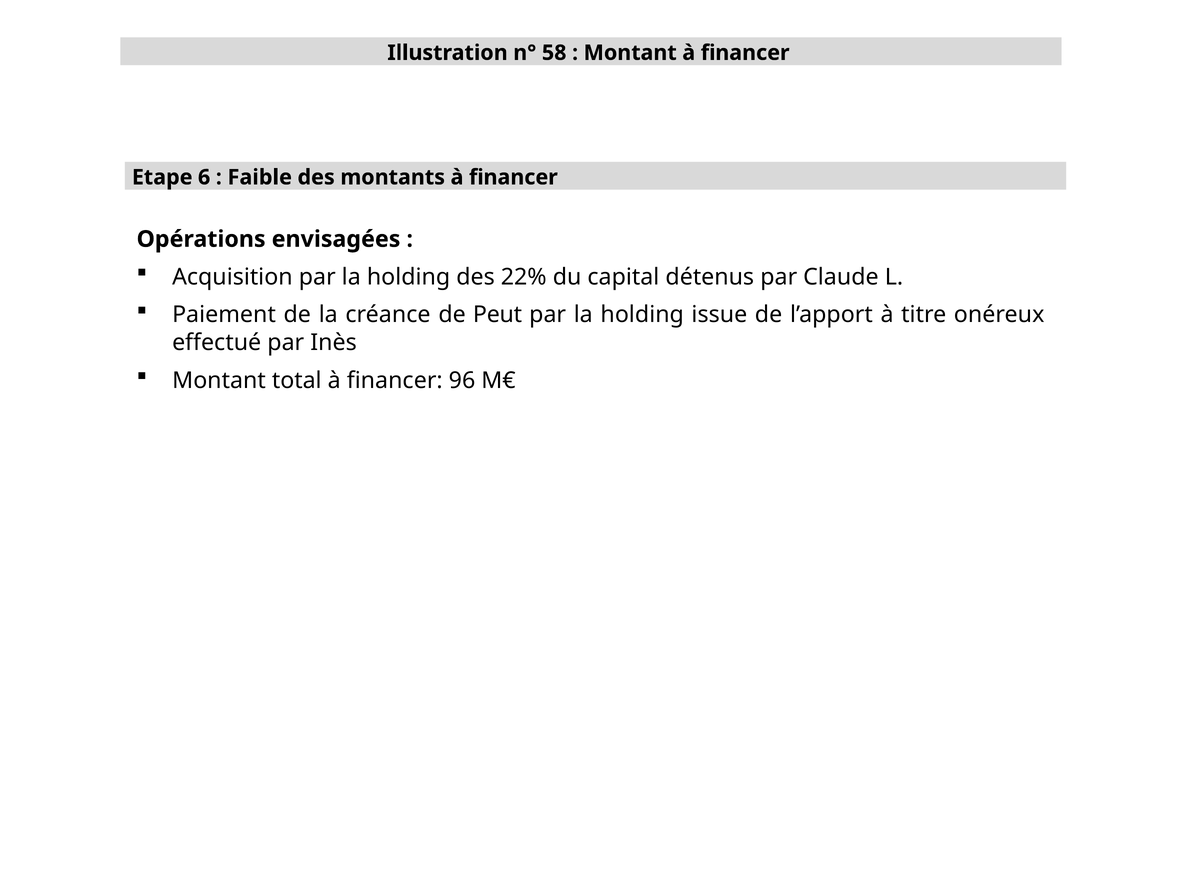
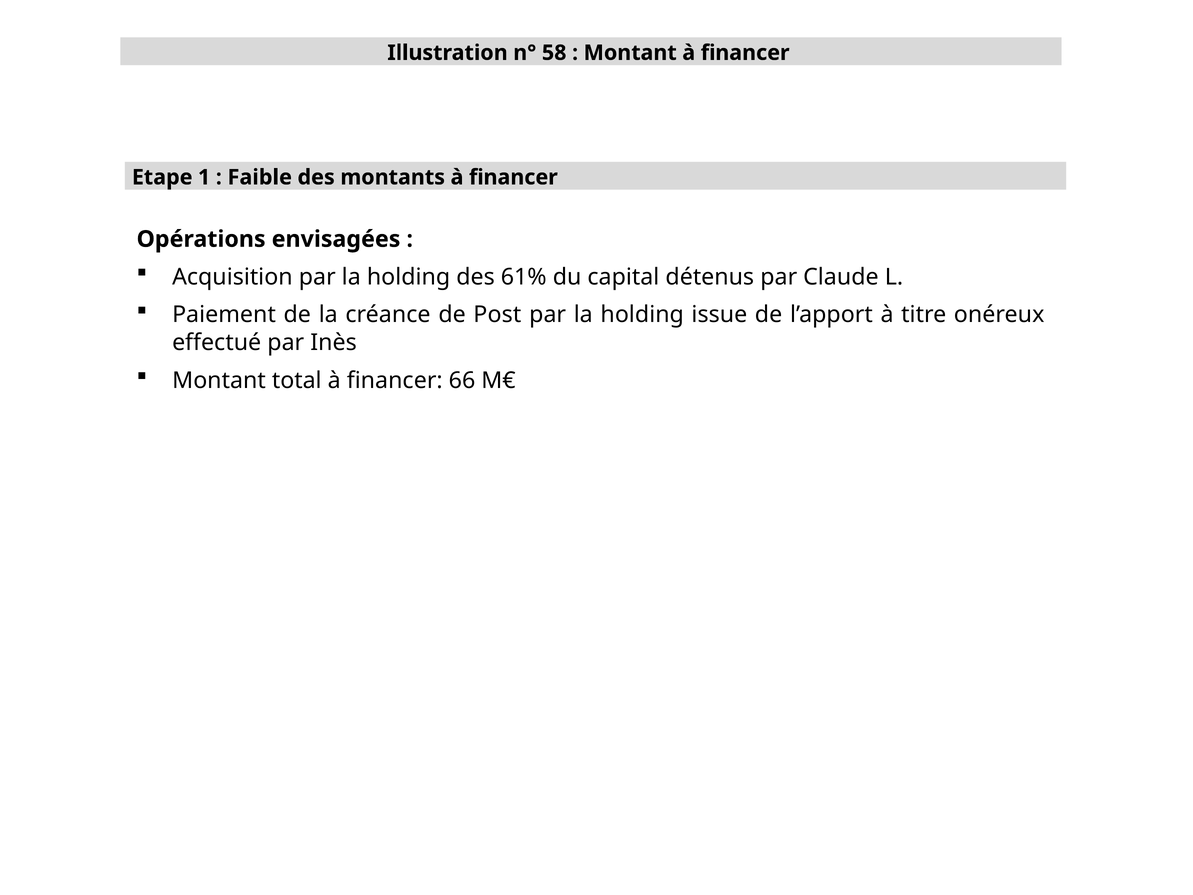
6: 6 -> 1
22%: 22% -> 61%
Peut: Peut -> Post
96: 96 -> 66
